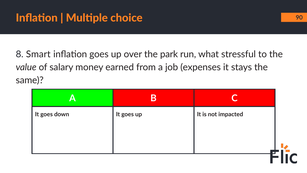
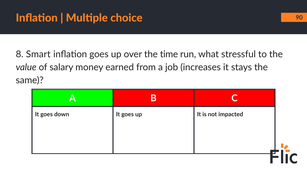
park: park -> time
expenses: expenses -> increases
